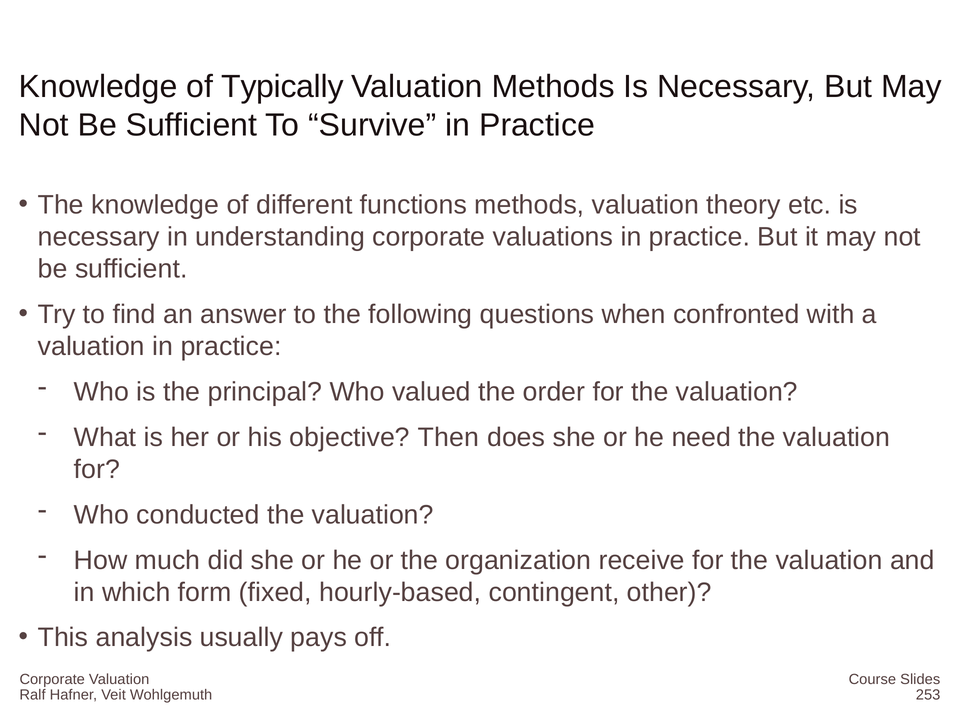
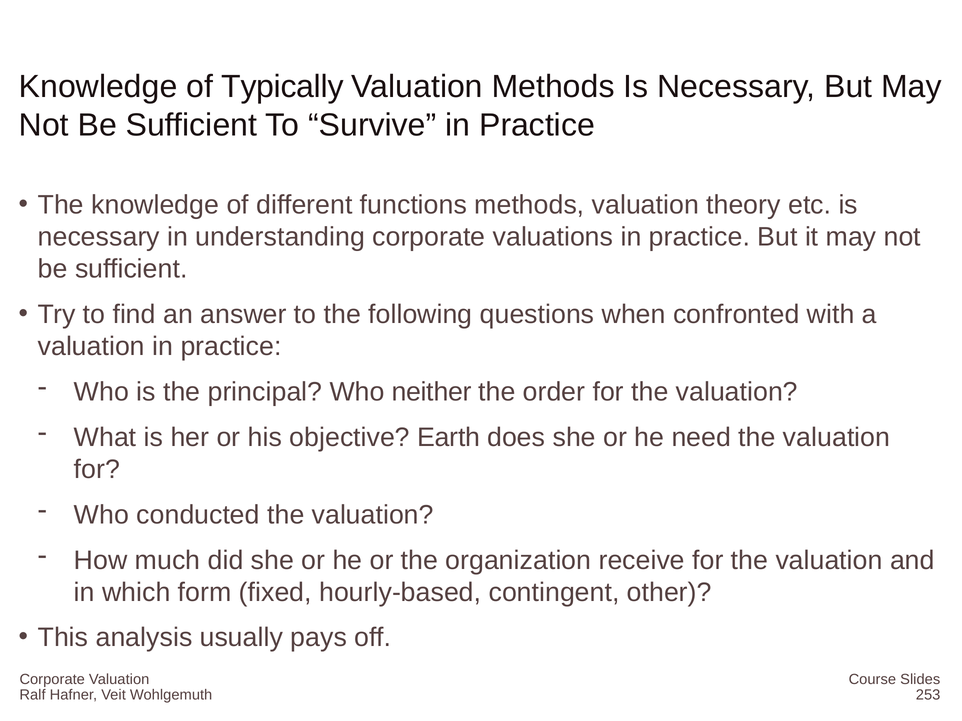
valued: valued -> neither
Then: Then -> Earth
